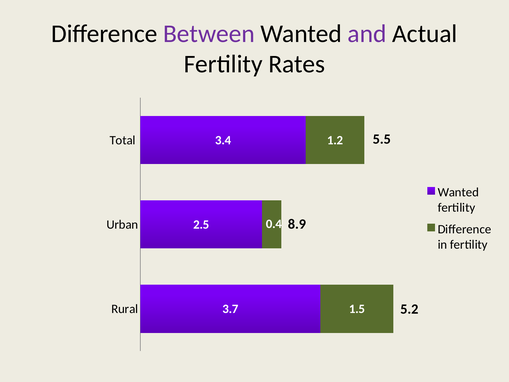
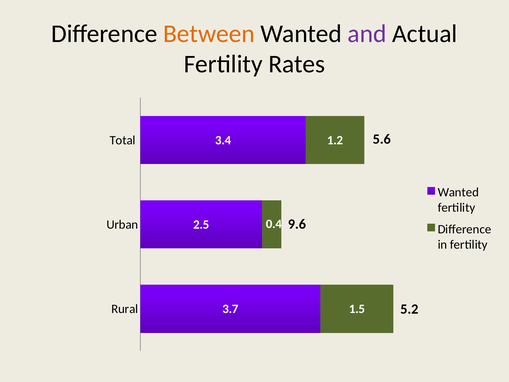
Between colour: purple -> orange
5.5: 5.5 -> 5.6
8.9: 8.9 -> 9.6
